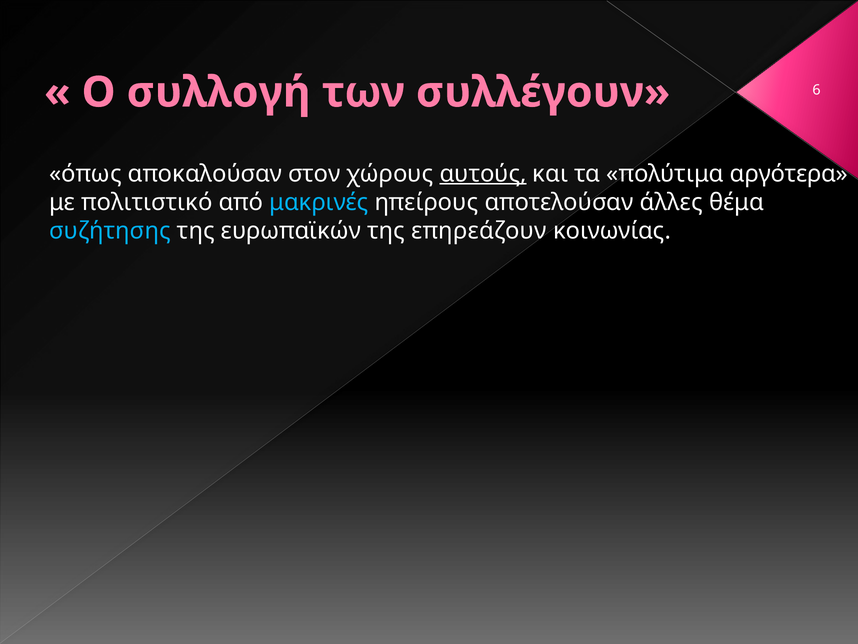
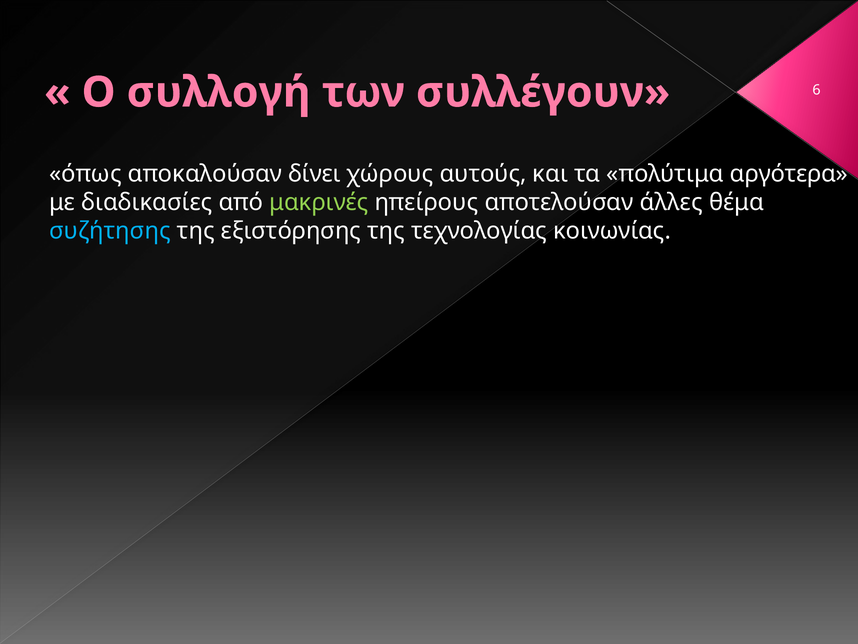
στον: στον -> δίνει
αυτούς underline: present -> none
πολιτιστικό: πολιτιστικό -> διαδικασίες
μακρινές colour: light blue -> light green
ευρωπαϊκών: ευρωπαϊκών -> εξιστόρησης
επηρεάζουν: επηρεάζουν -> τεχνολογίας
